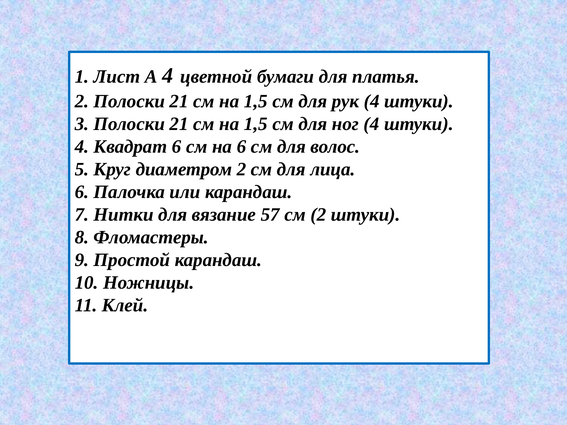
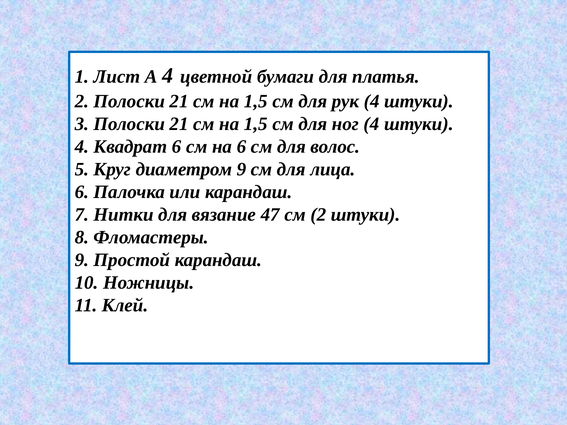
диаметром 2: 2 -> 9
57: 57 -> 47
